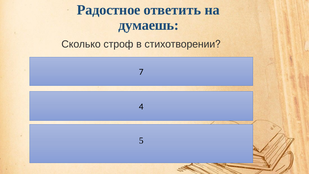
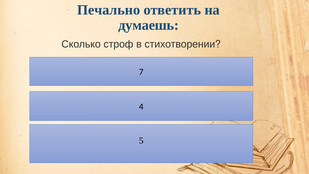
Радостное: Радостное -> Печально
